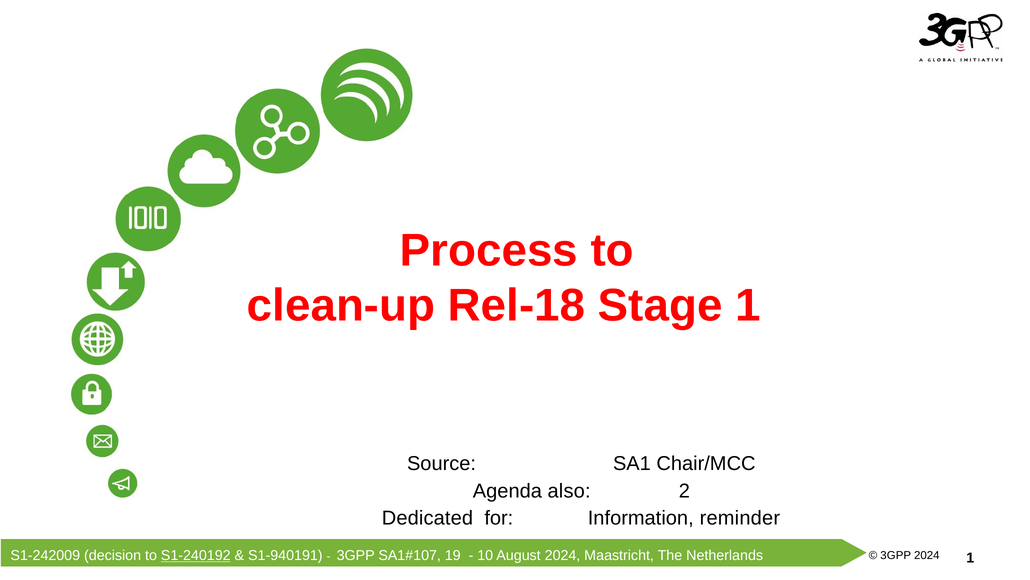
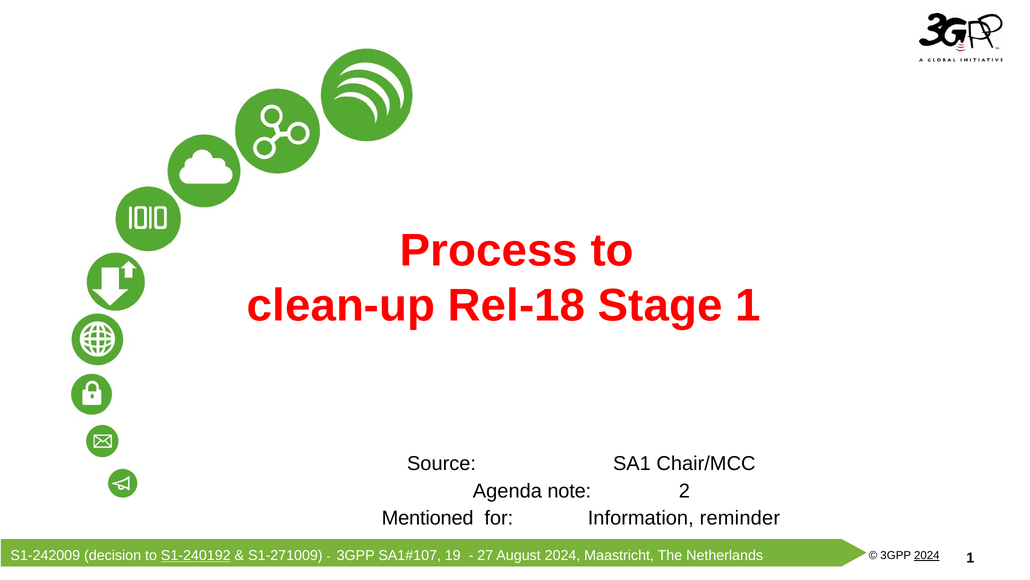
also: also -> note
Dedicated: Dedicated -> Mentioned
S1-940191: S1-940191 -> S1-271009
10: 10 -> 27
2024 at (927, 555) underline: none -> present
